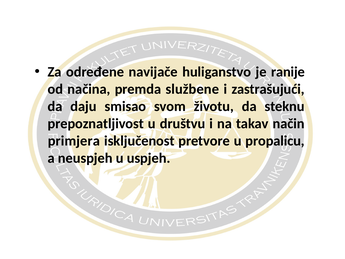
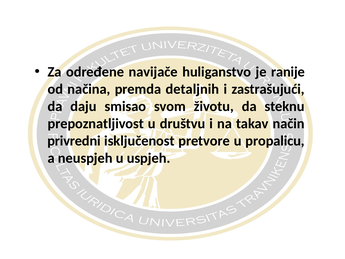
službene: službene -> detaljnih
primjera: primjera -> privredni
